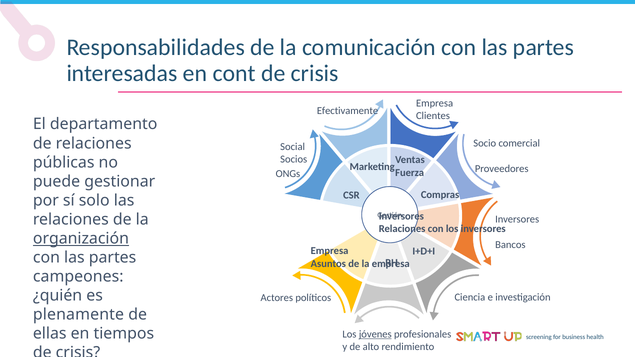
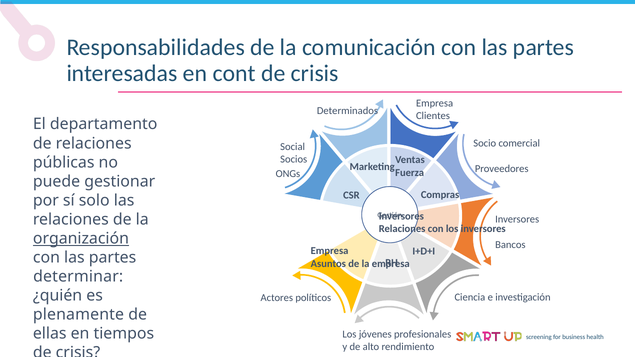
Efectivamente: Efectivamente -> Determinados
campeones: campeones -> determinar
jóvenes underline: present -> none
